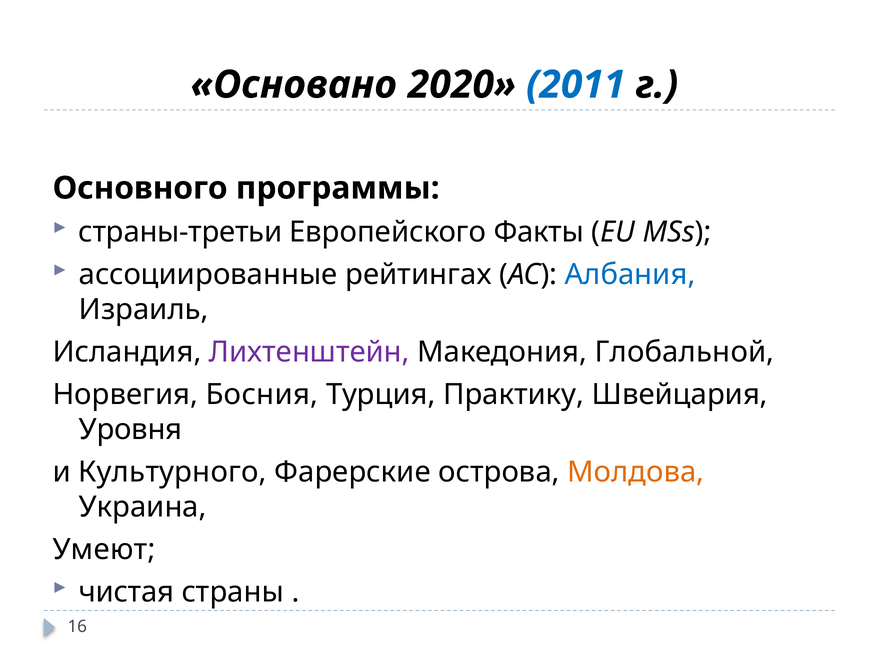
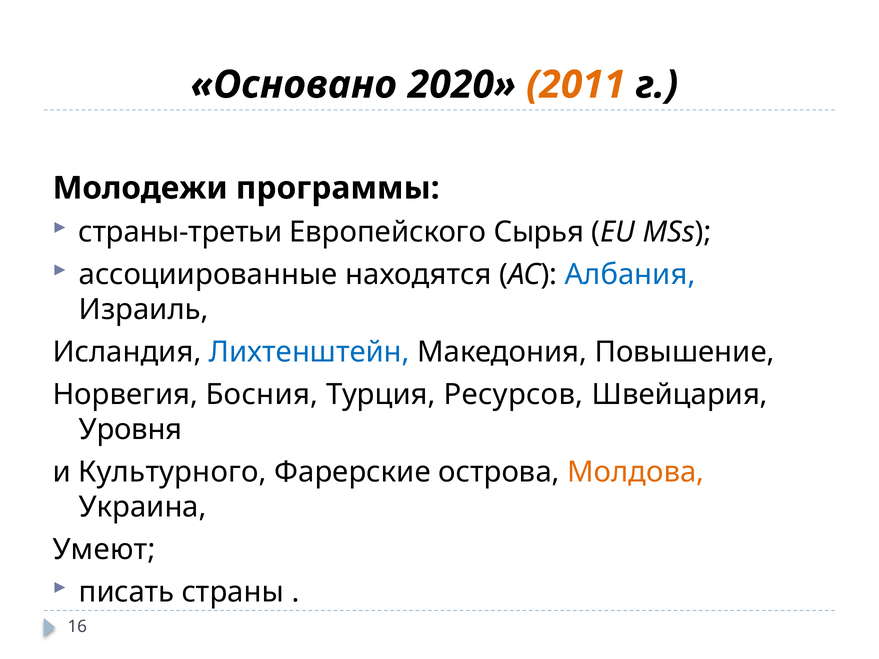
2011 colour: blue -> orange
Основного: Основного -> Молодежи
Факты: Факты -> Сырья
рейтингах: рейтингах -> находятся
Лихтенштейн colour: purple -> blue
Глобальной: Глобальной -> Повышение
Практику: Практику -> Ресурсов
чистая: чистая -> писать
